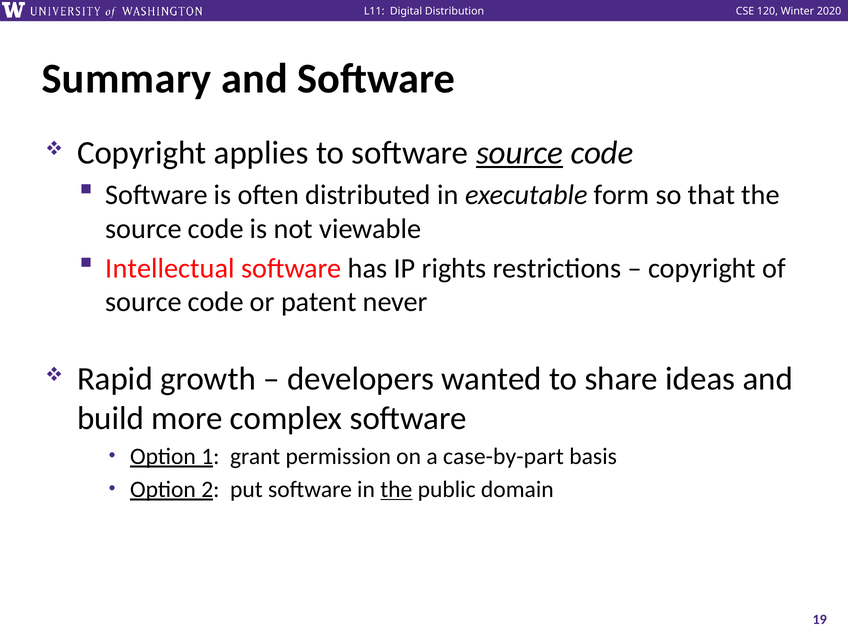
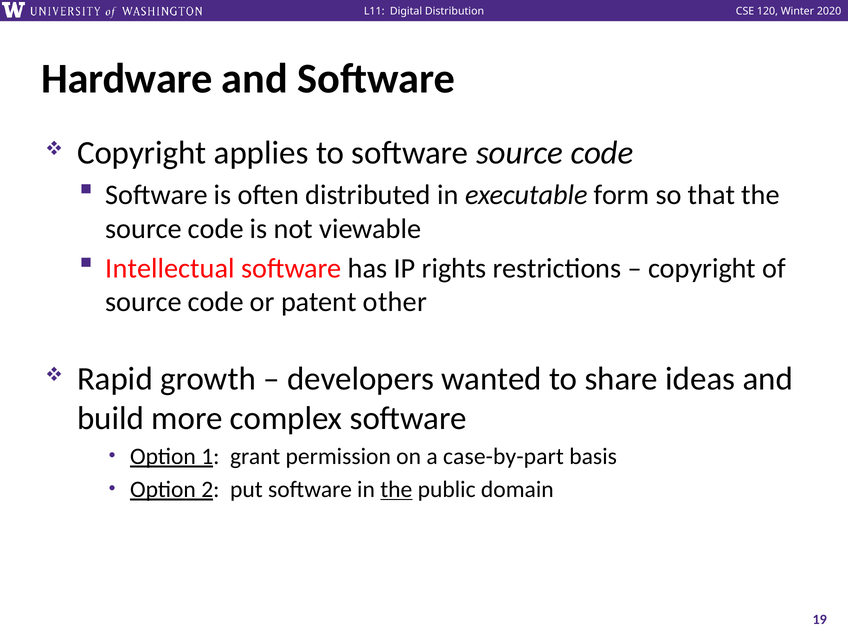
Summary: Summary -> Hardware
source at (520, 153) underline: present -> none
never: never -> other
